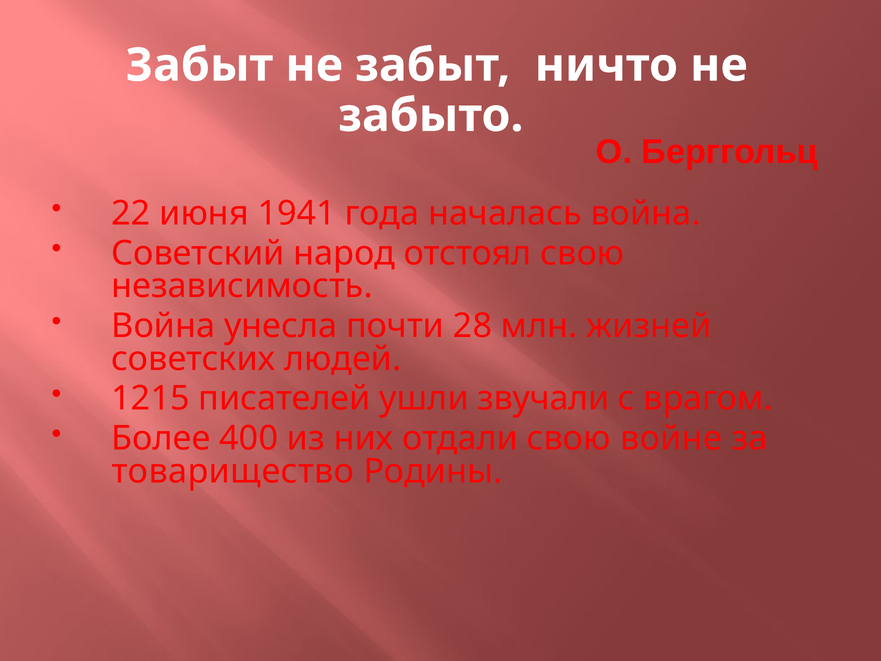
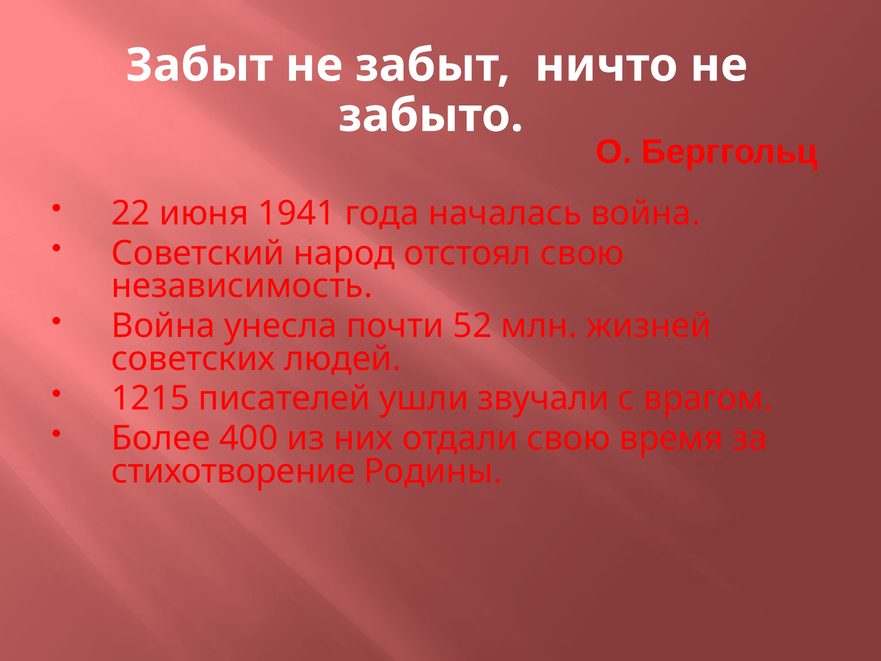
28: 28 -> 52
войне: войне -> время
товарищество: товарищество -> стихотворение
